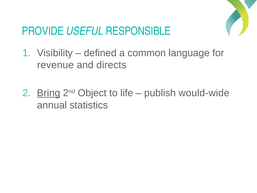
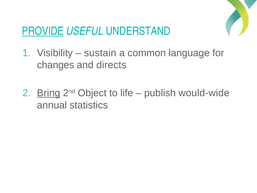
PROVIDE underline: none -> present
RESPONSIBLE: RESPONSIBLE -> UNDERSTAND
defined: defined -> sustain
revenue: revenue -> changes
